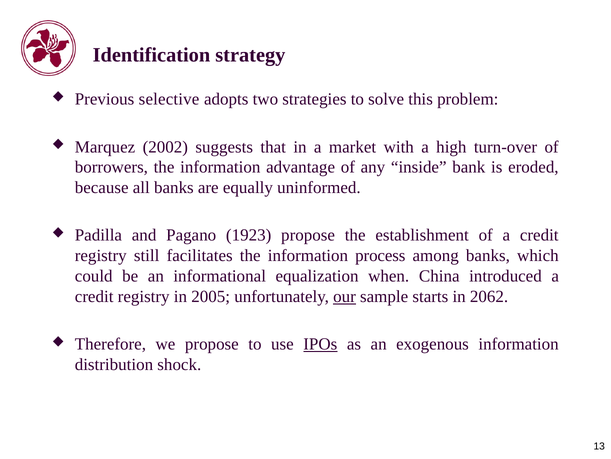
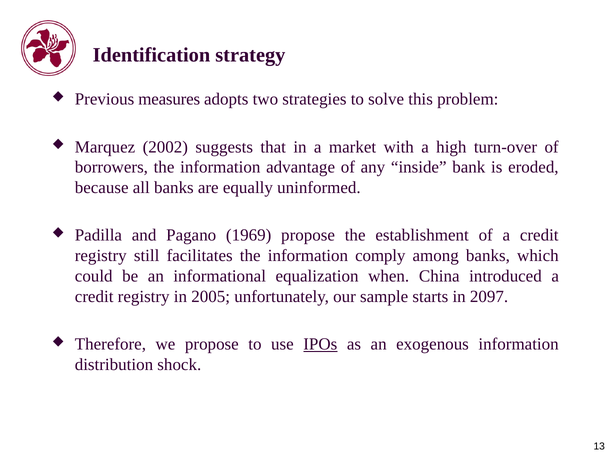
selective: selective -> measures
1923: 1923 -> 1969
process: process -> comply
our underline: present -> none
2062: 2062 -> 2097
